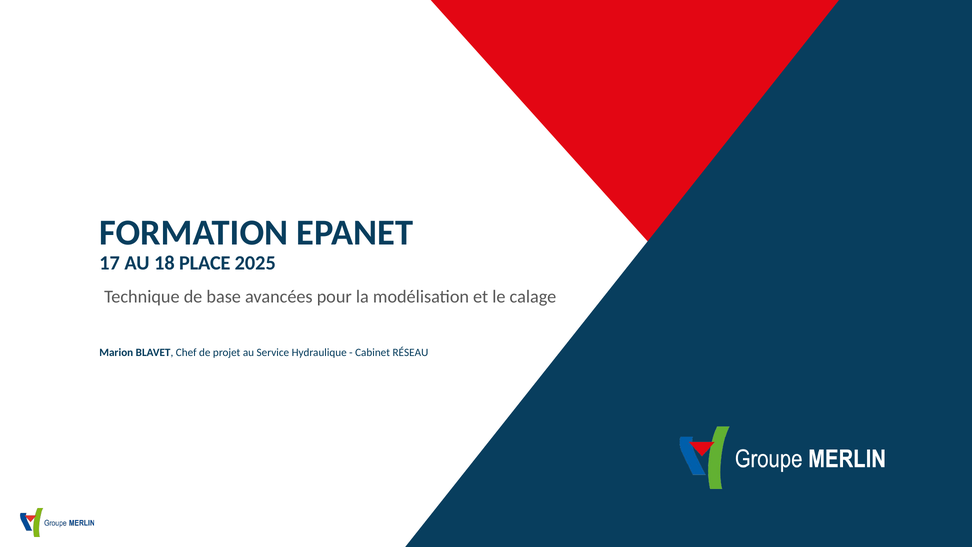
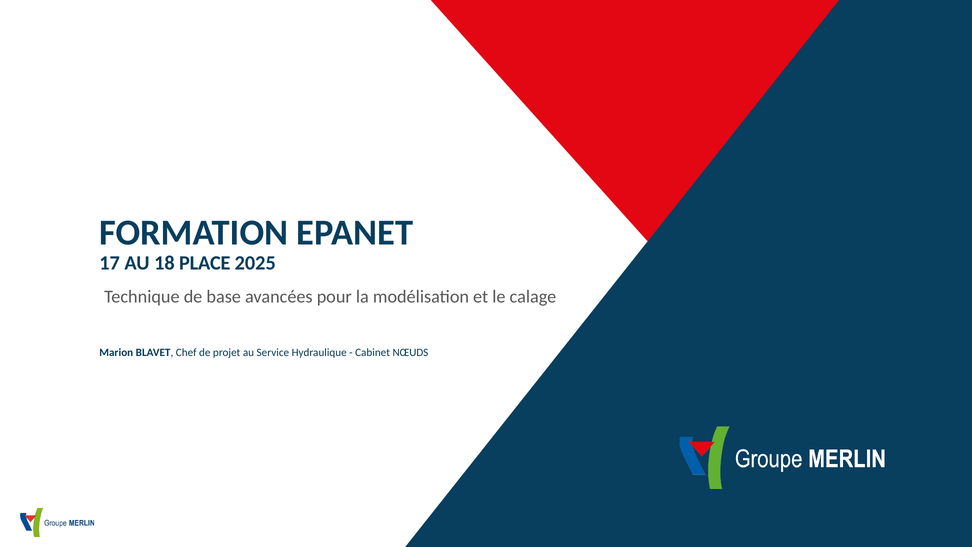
RÉSEAU: RÉSEAU -> NŒUDS
